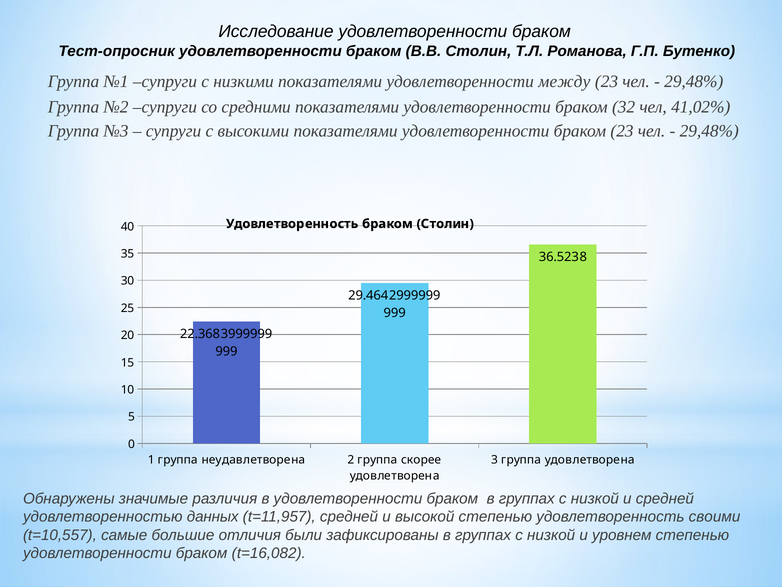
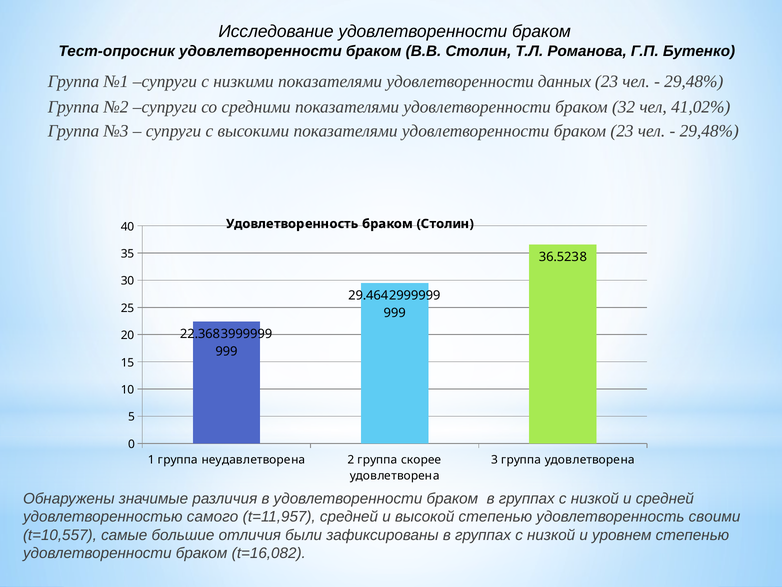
между: между -> данных
данных: данных -> самого
